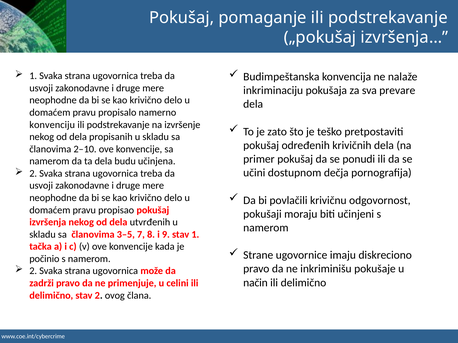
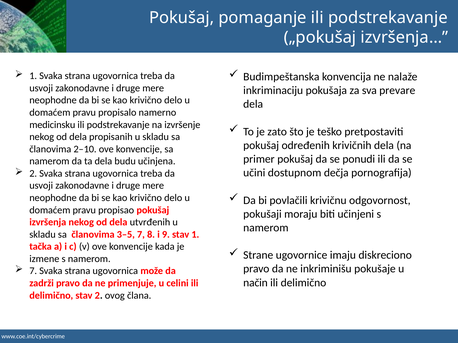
konvenciju: konvenciju -> medicinsku
počinio: počinio -> izmene
2 at (33, 271): 2 -> 7
